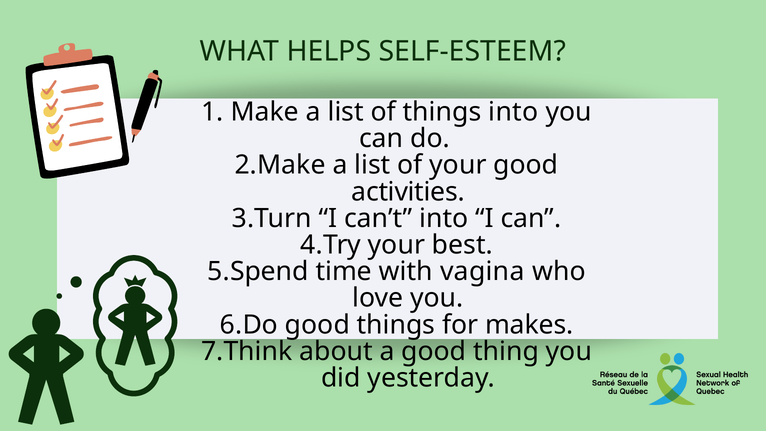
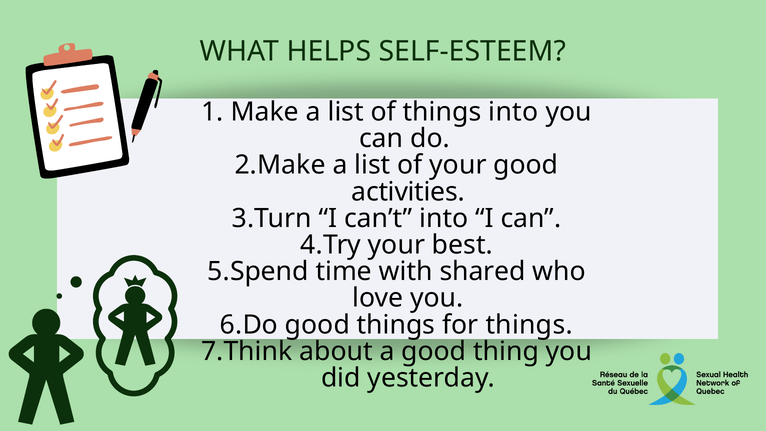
vagina: vagina -> shared
for makes: makes -> things
